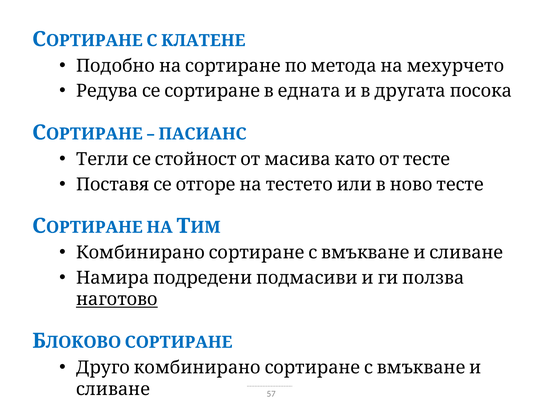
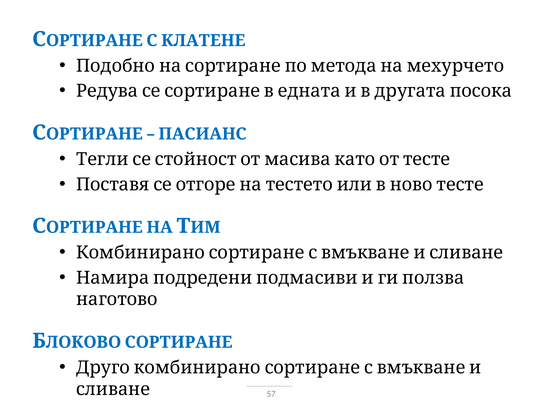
наготово underline: present -> none
